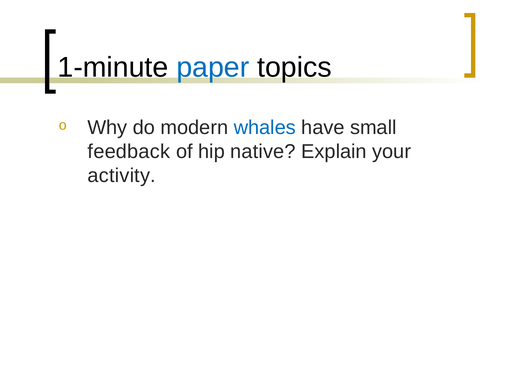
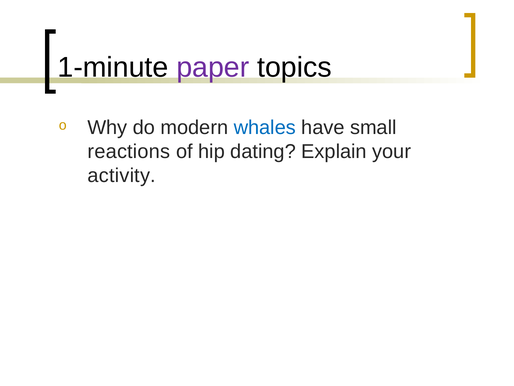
paper colour: blue -> purple
feedback: feedback -> reactions
native: native -> dating
